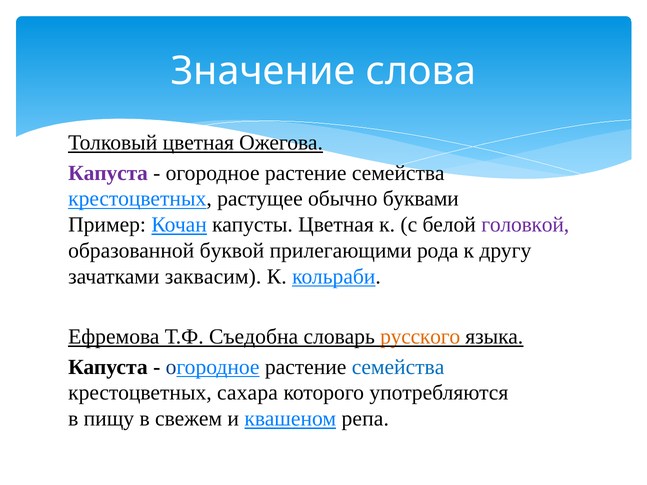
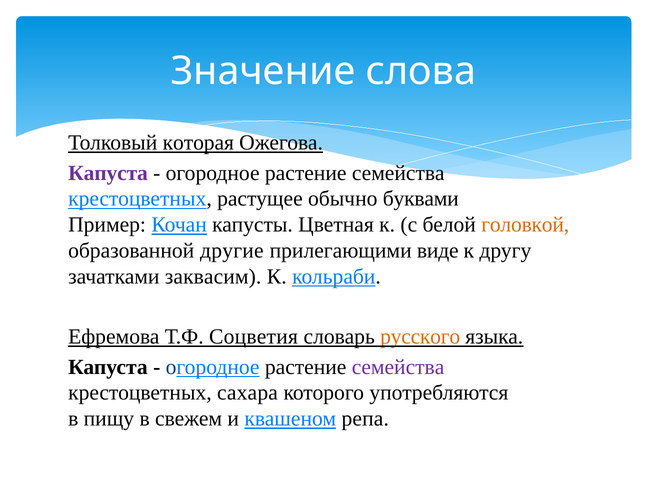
Толковый цветная: цветная -> которая
головкой colour: purple -> orange
буквой: буквой -> другие
рода: рода -> виде
Съедобна: Съедобна -> Соцветия
семейства at (398, 367) colour: blue -> purple
